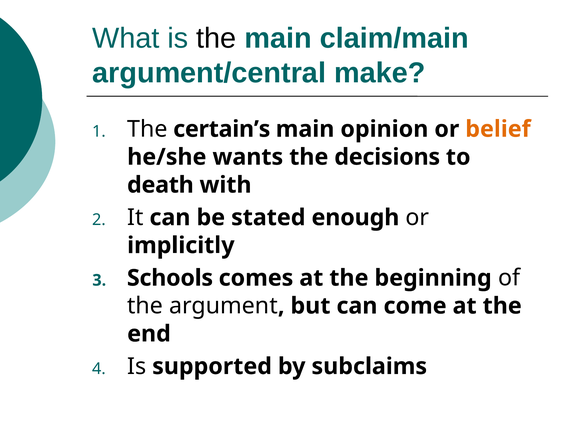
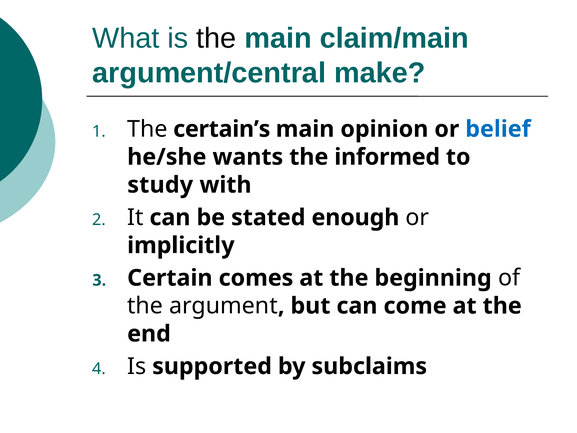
belief colour: orange -> blue
decisions: decisions -> informed
death: death -> study
Schools: Schools -> Certain
